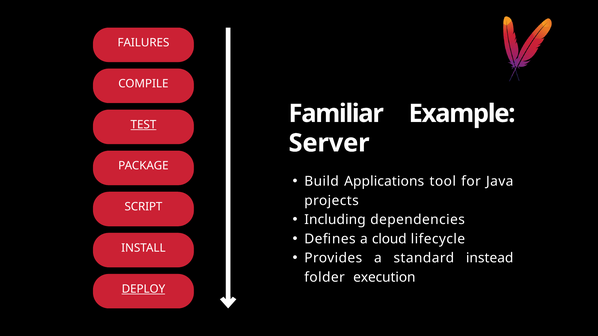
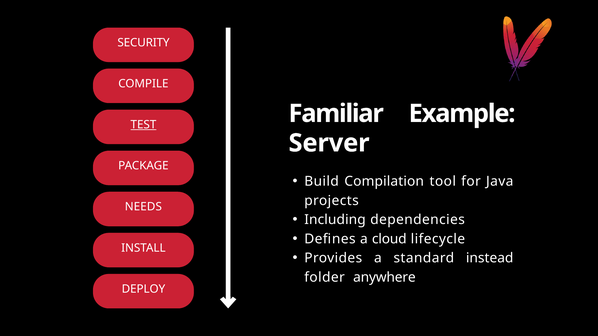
FAILURES: FAILURES -> SECURITY
Applications: Applications -> Compilation
SCRIPT: SCRIPT -> NEEDS
execution: execution -> anywhere
DEPLOY underline: present -> none
